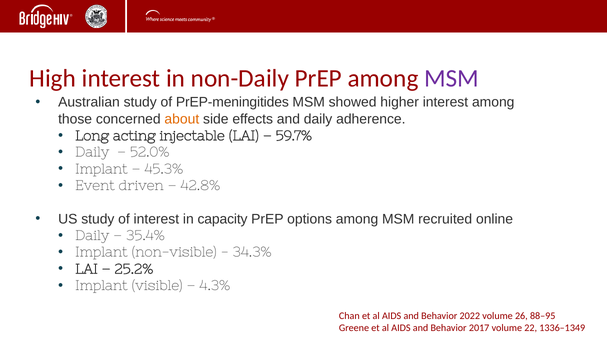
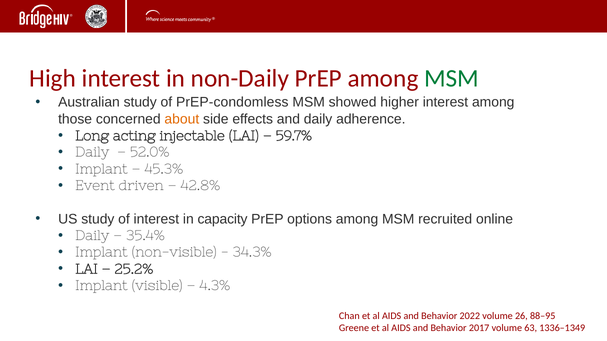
MSM at (452, 79) colour: purple -> green
PrEP-meningitides: PrEP-meningitides -> PrEP-condomless
22: 22 -> 63
